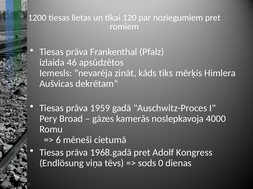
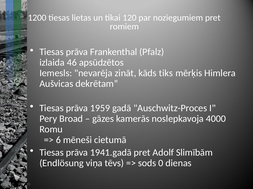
1968.gadā: 1968.gadā -> 1941.gadā
Kongress: Kongress -> Slimībām
